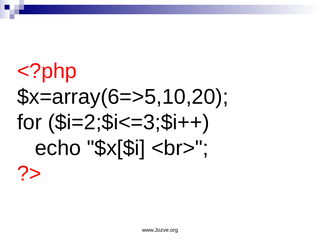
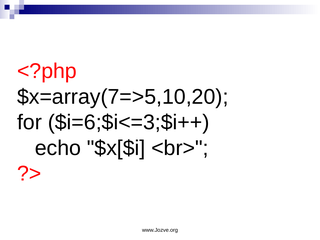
$x=array(6=>5,10,20: $x=array(6=>5,10,20 -> $x=array(7=>5,10,20
$i=2;$i<=3;$i++: $i=2;$i<=3;$i++ -> $i=6;$i<=3;$i++
